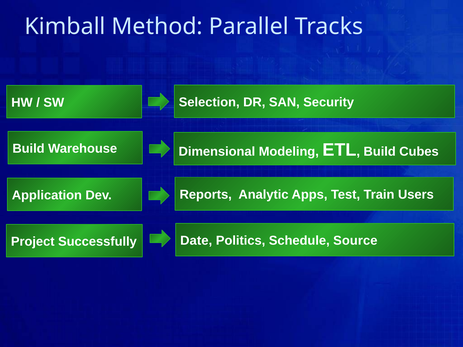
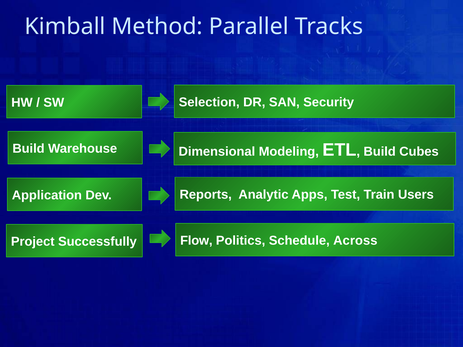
Date: Date -> Flow
Source: Source -> Across
